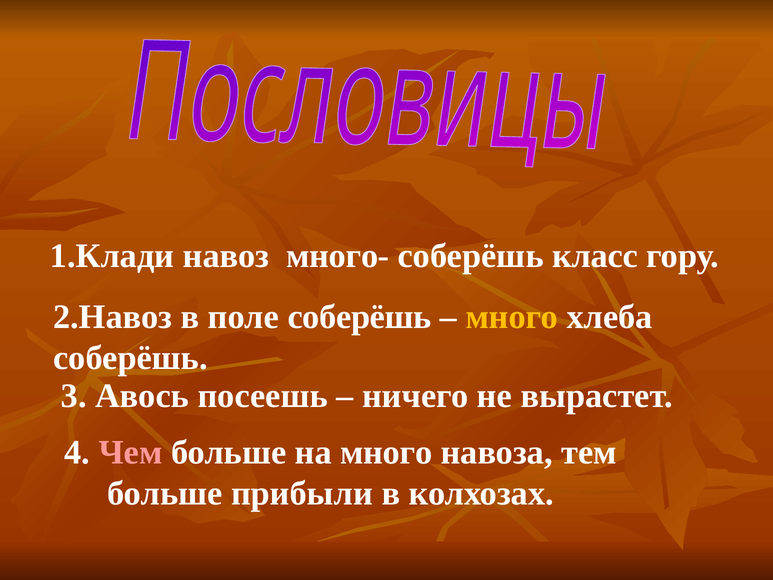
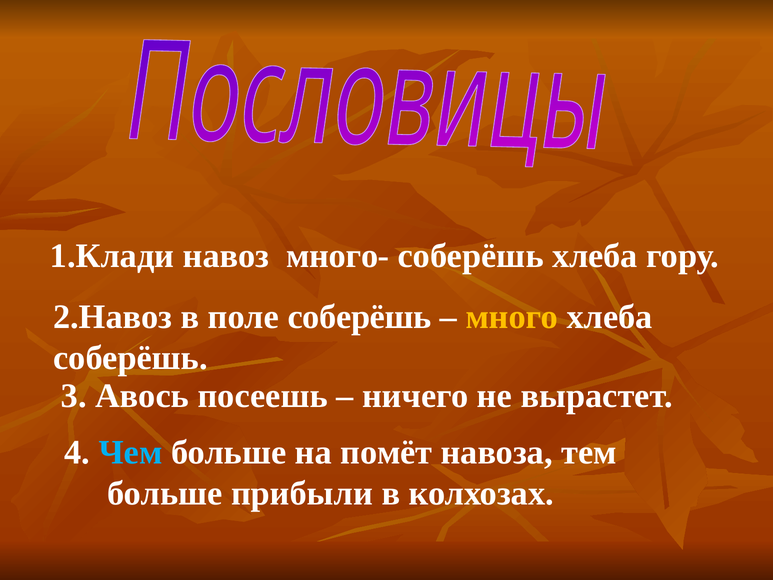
соберёшь класс: класс -> хлеба
Чем colour: pink -> light blue
на много: много -> помёт
